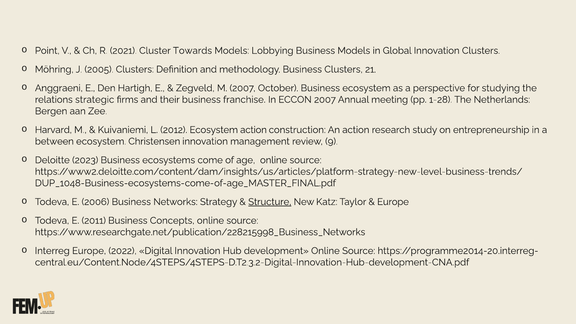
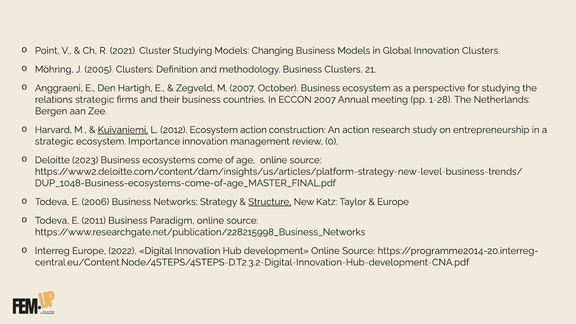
Cluster Towards: Towards -> Studying
Lobbying: Lobbying -> Changing
franchise: franchise -> countries
Kuivaniemi underline: none -> present
between at (54, 141): between -> strategic
Christensen: Christensen -> Importance
9: 9 -> 0
Concepts: Concepts -> Paradigm
